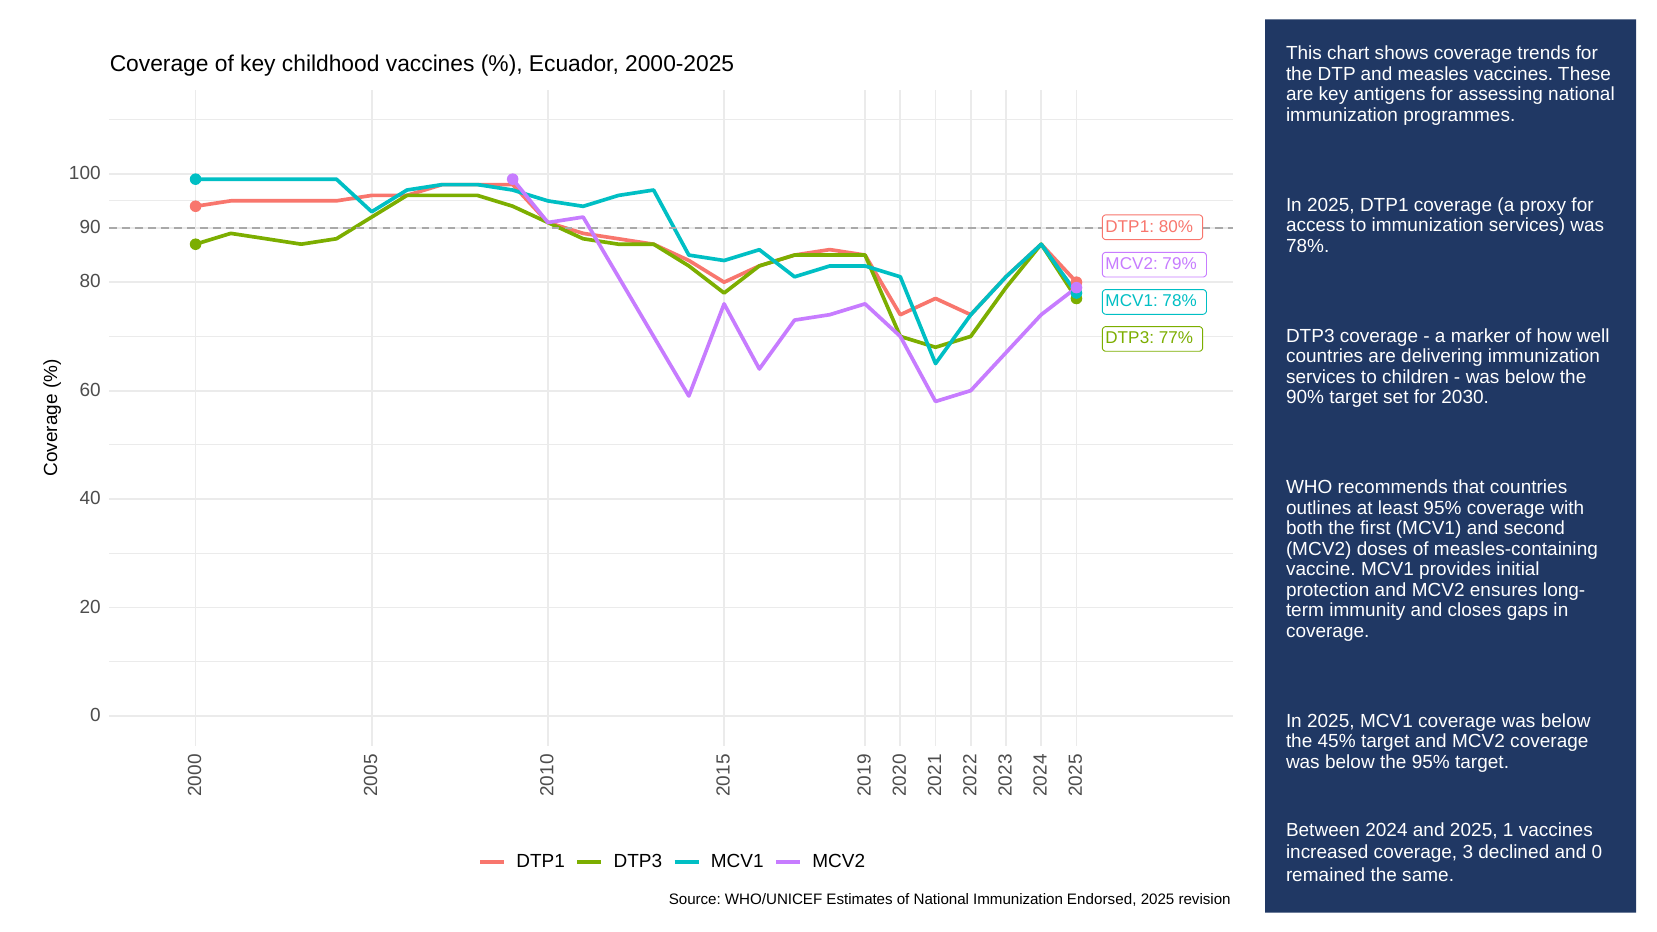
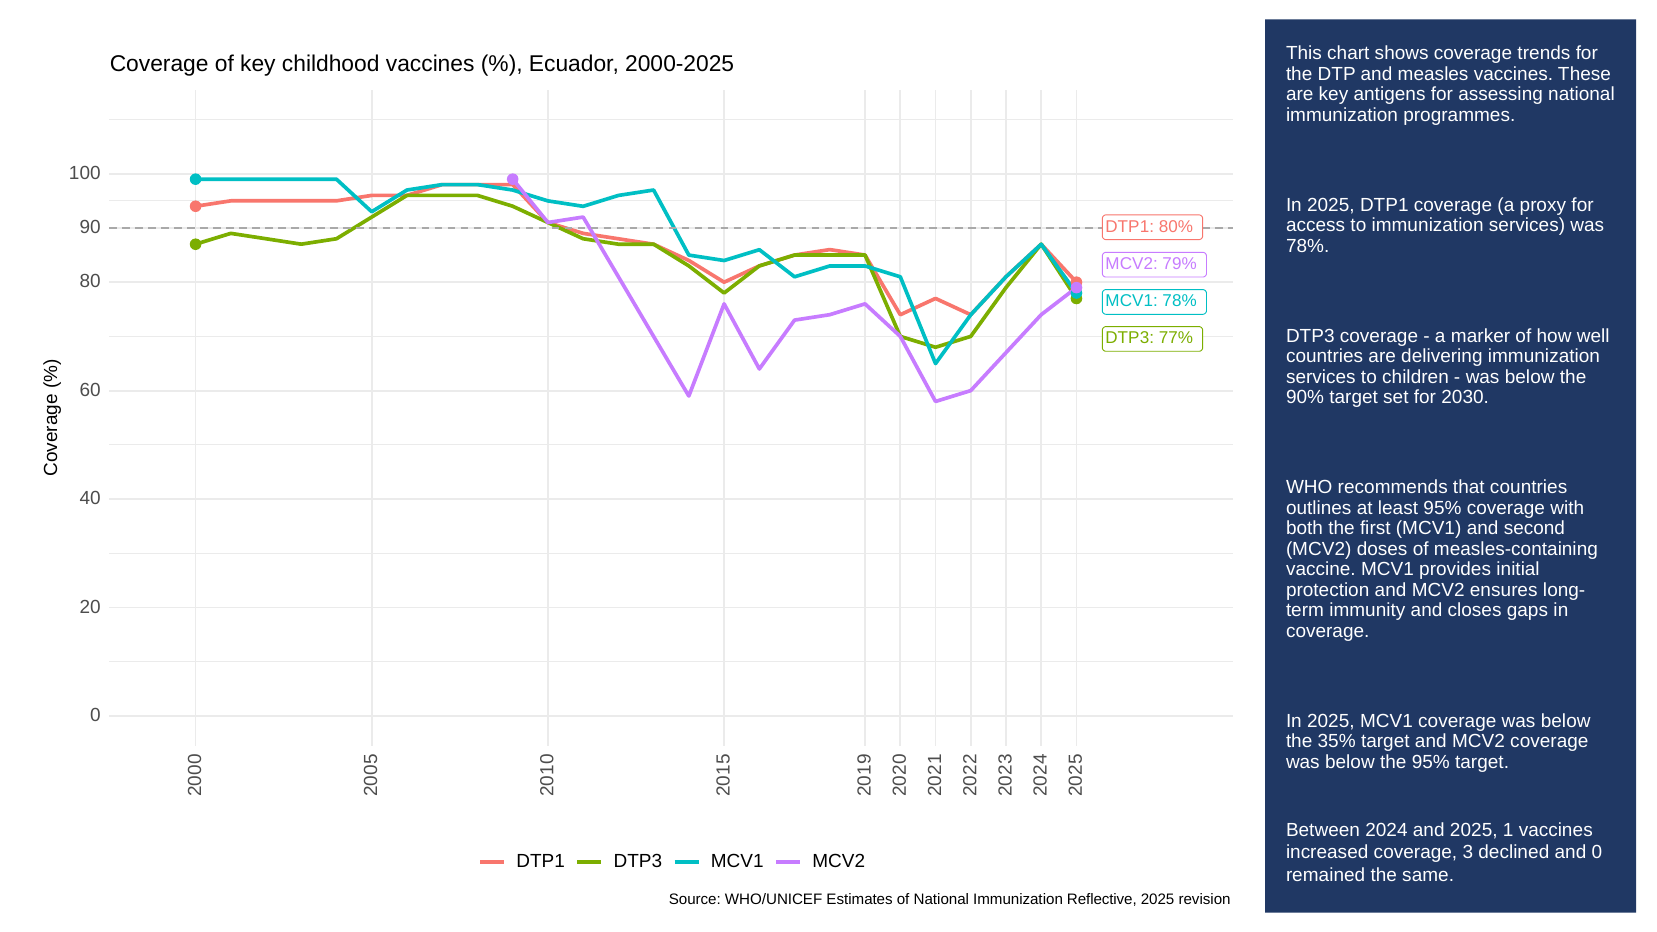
45%: 45% -> 35%
Endorsed: Endorsed -> Reflective
